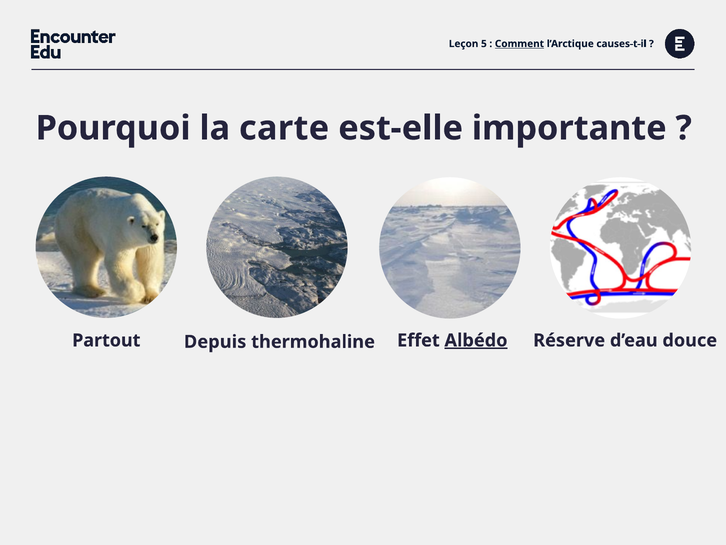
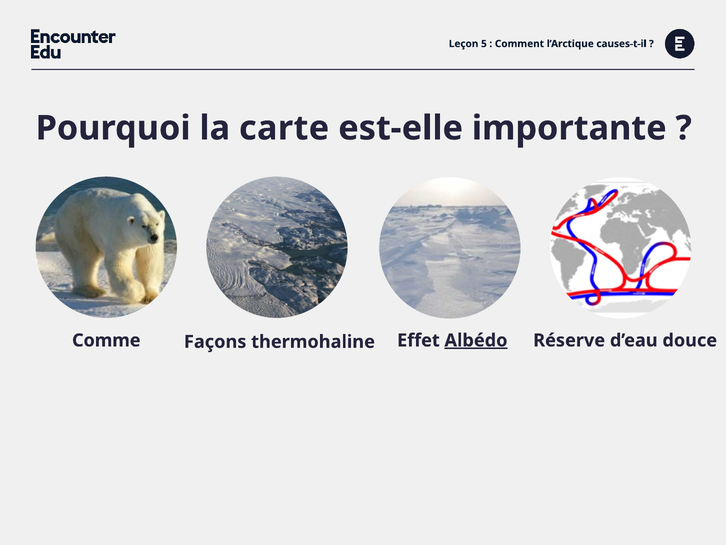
Comment underline: present -> none
Partout: Partout -> Comme
Depuis: Depuis -> Façons
